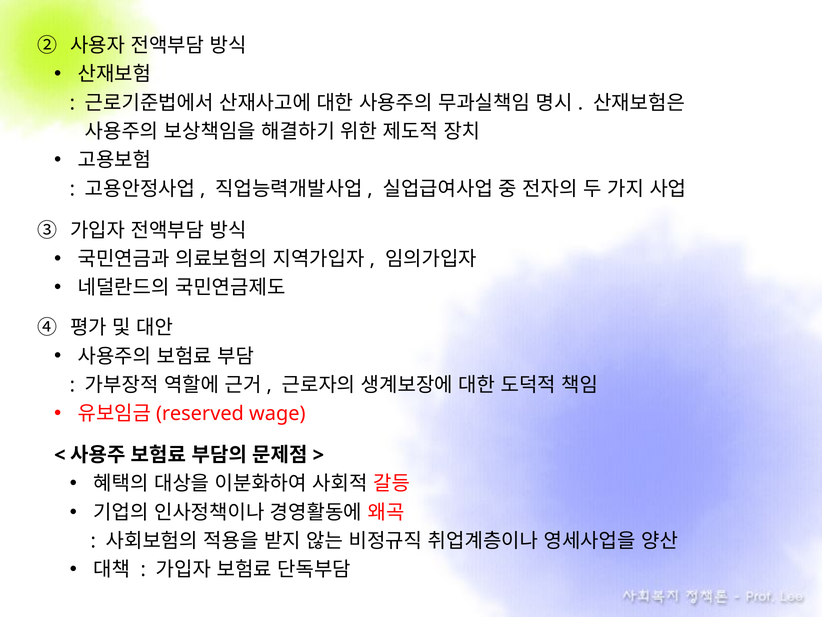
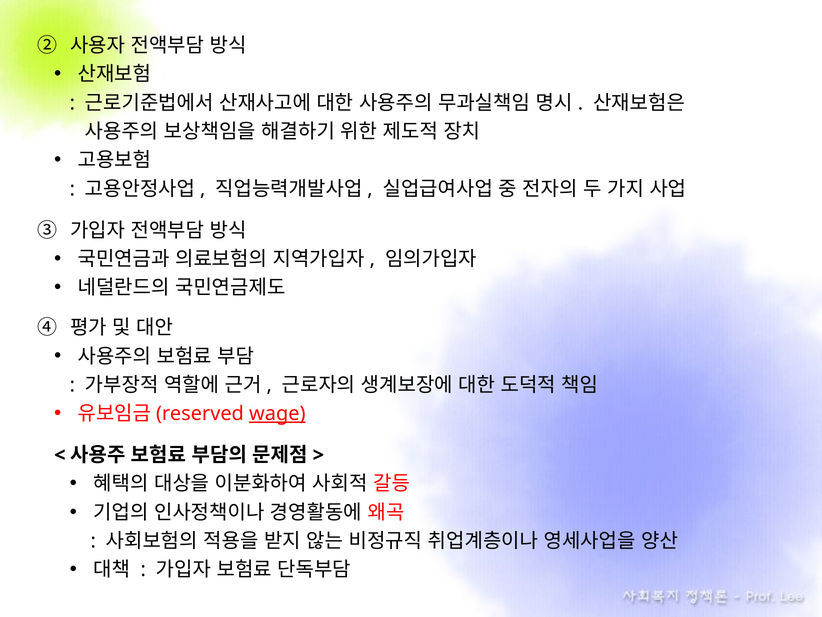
wage underline: none -> present
